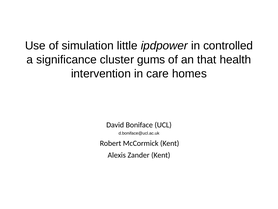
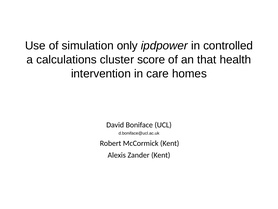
little: little -> only
significance: significance -> calculations
gums: gums -> score
